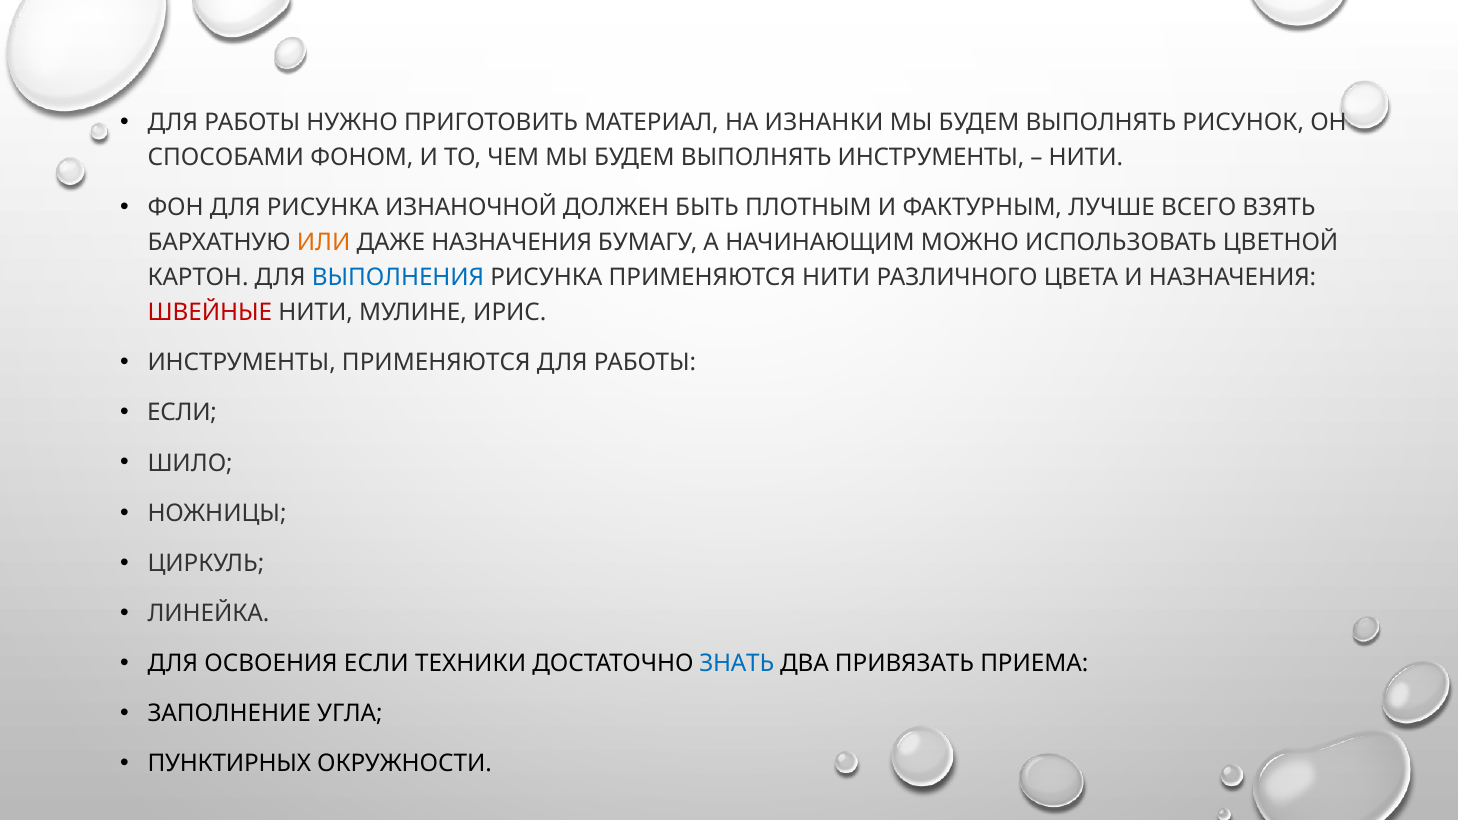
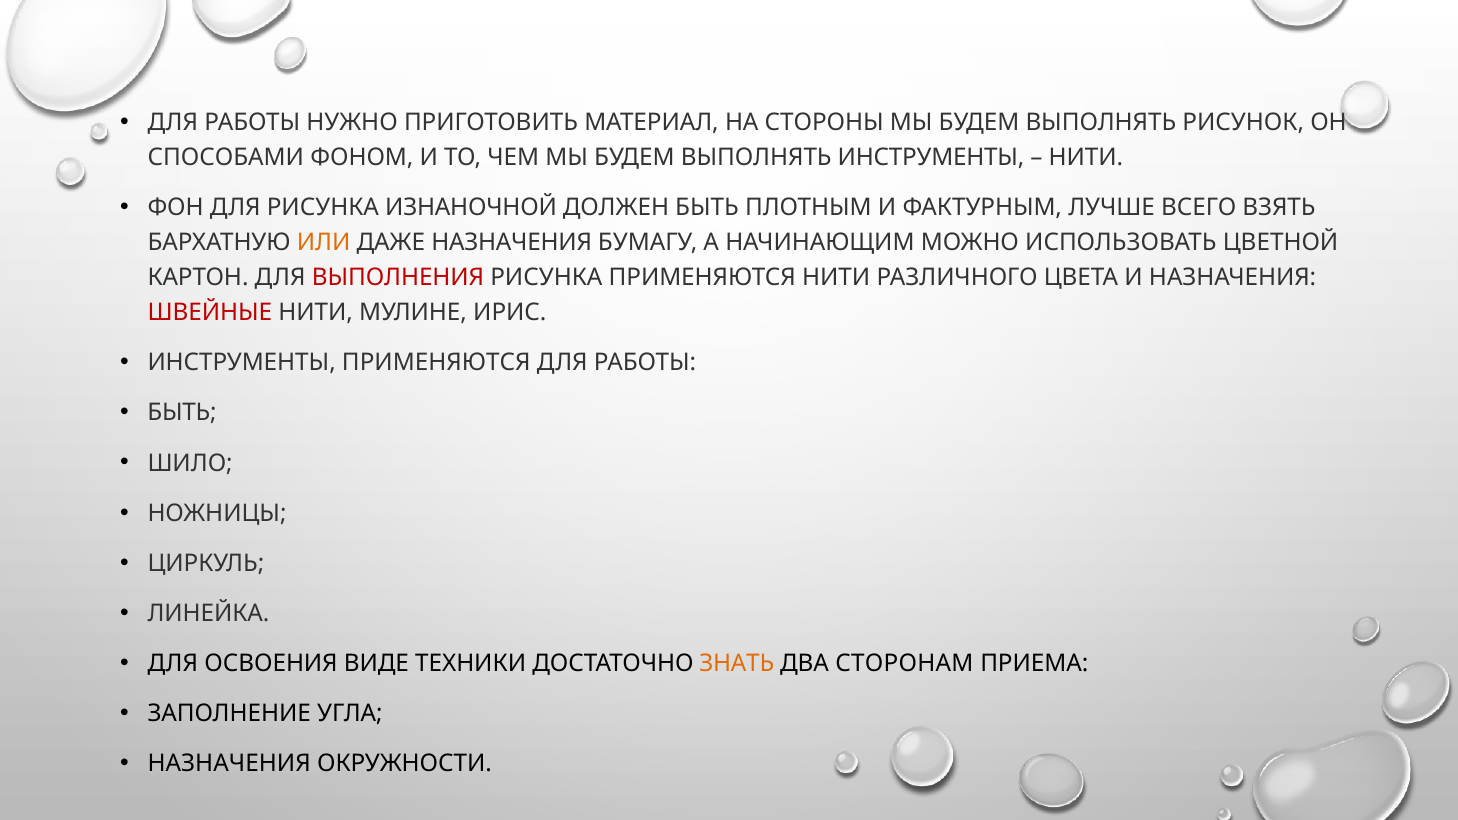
ИЗНАНКИ: ИЗНАНКИ -> СТОРОНЫ
ВЫПОЛНЕНИЯ colour: blue -> red
ЕСЛИ at (182, 413): ЕСЛИ -> БЫТЬ
ОСВОЕНИЯ ЕСЛИ: ЕСЛИ -> ВИДЕ
ЗНАТЬ colour: blue -> orange
ПРИВЯЗАТЬ: ПРИВЯЗАТЬ -> СТОРОНАМ
ПУНКТИРНЫХ at (229, 764): ПУНКТИРНЫХ -> НАЗНАЧЕНИЯ
